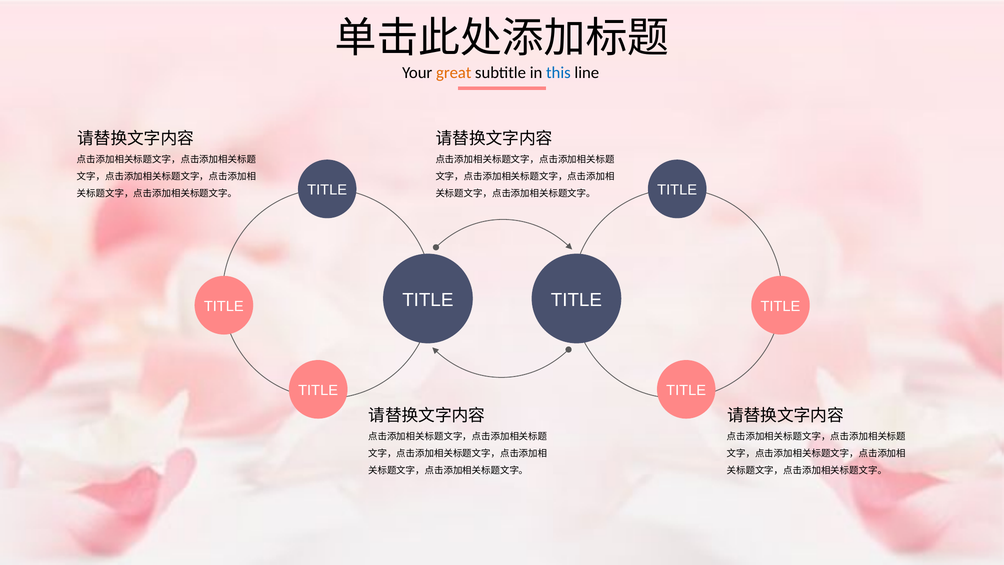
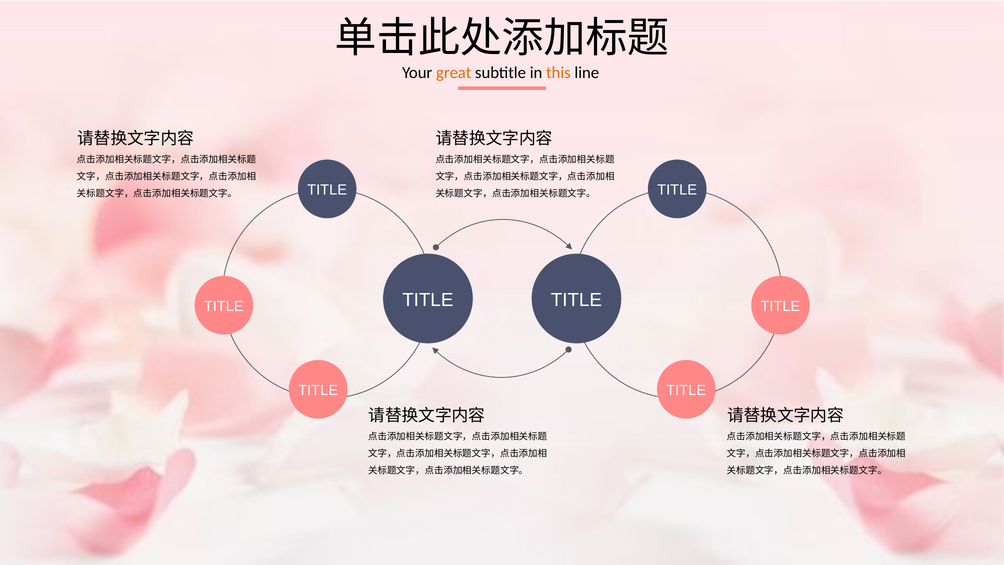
this colour: blue -> orange
